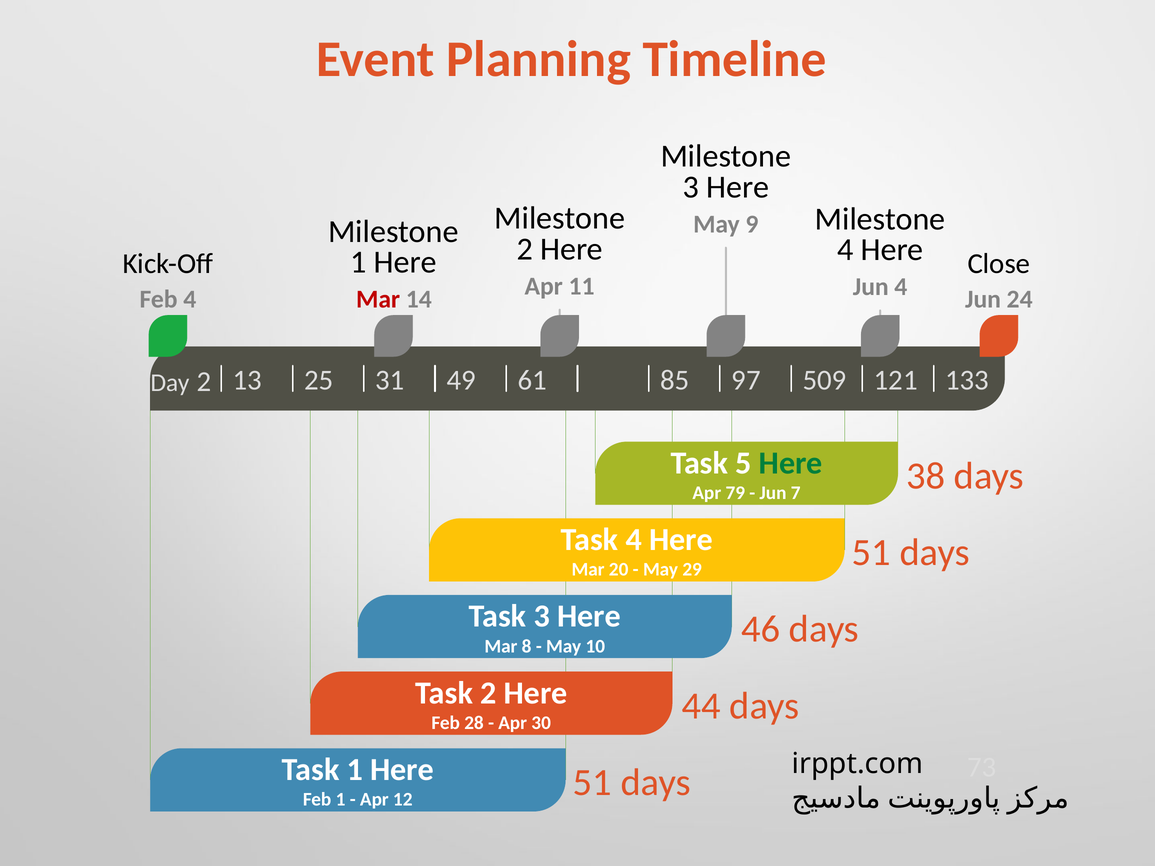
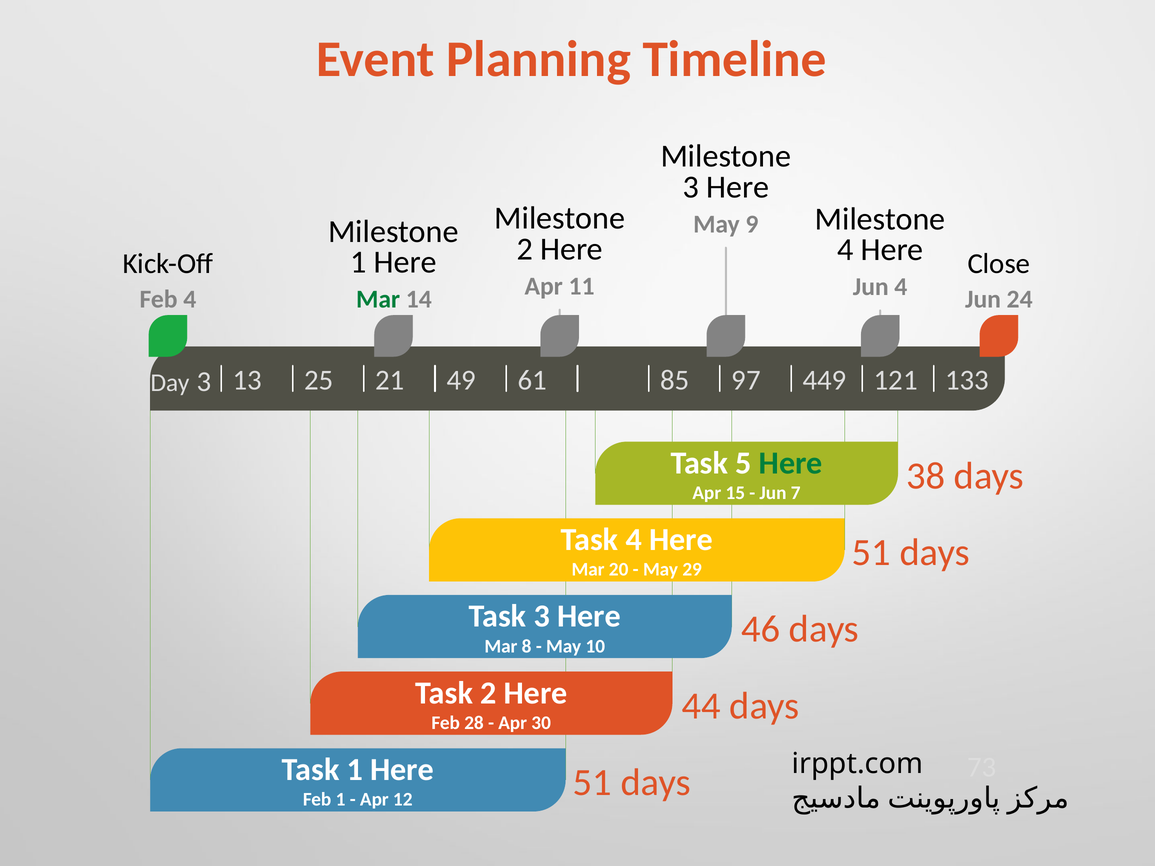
Mar at (378, 300) colour: red -> green
509: 509 -> 449
Day 2: 2 -> 3
31: 31 -> 21
79: 79 -> 15
